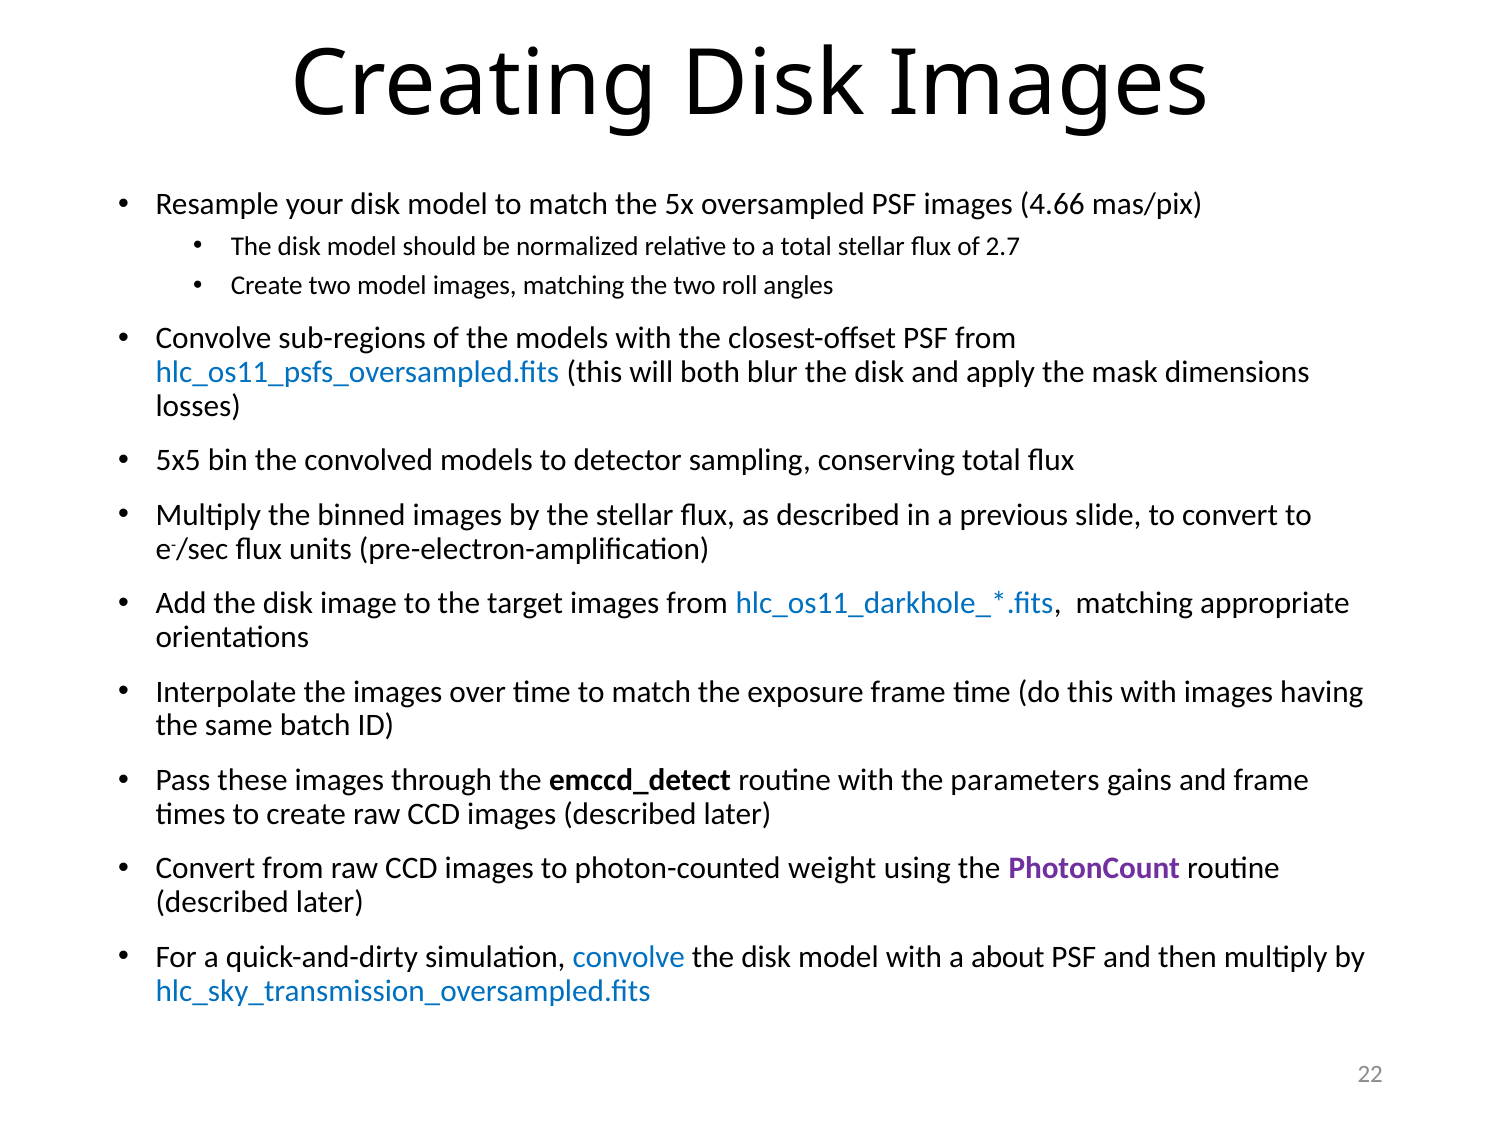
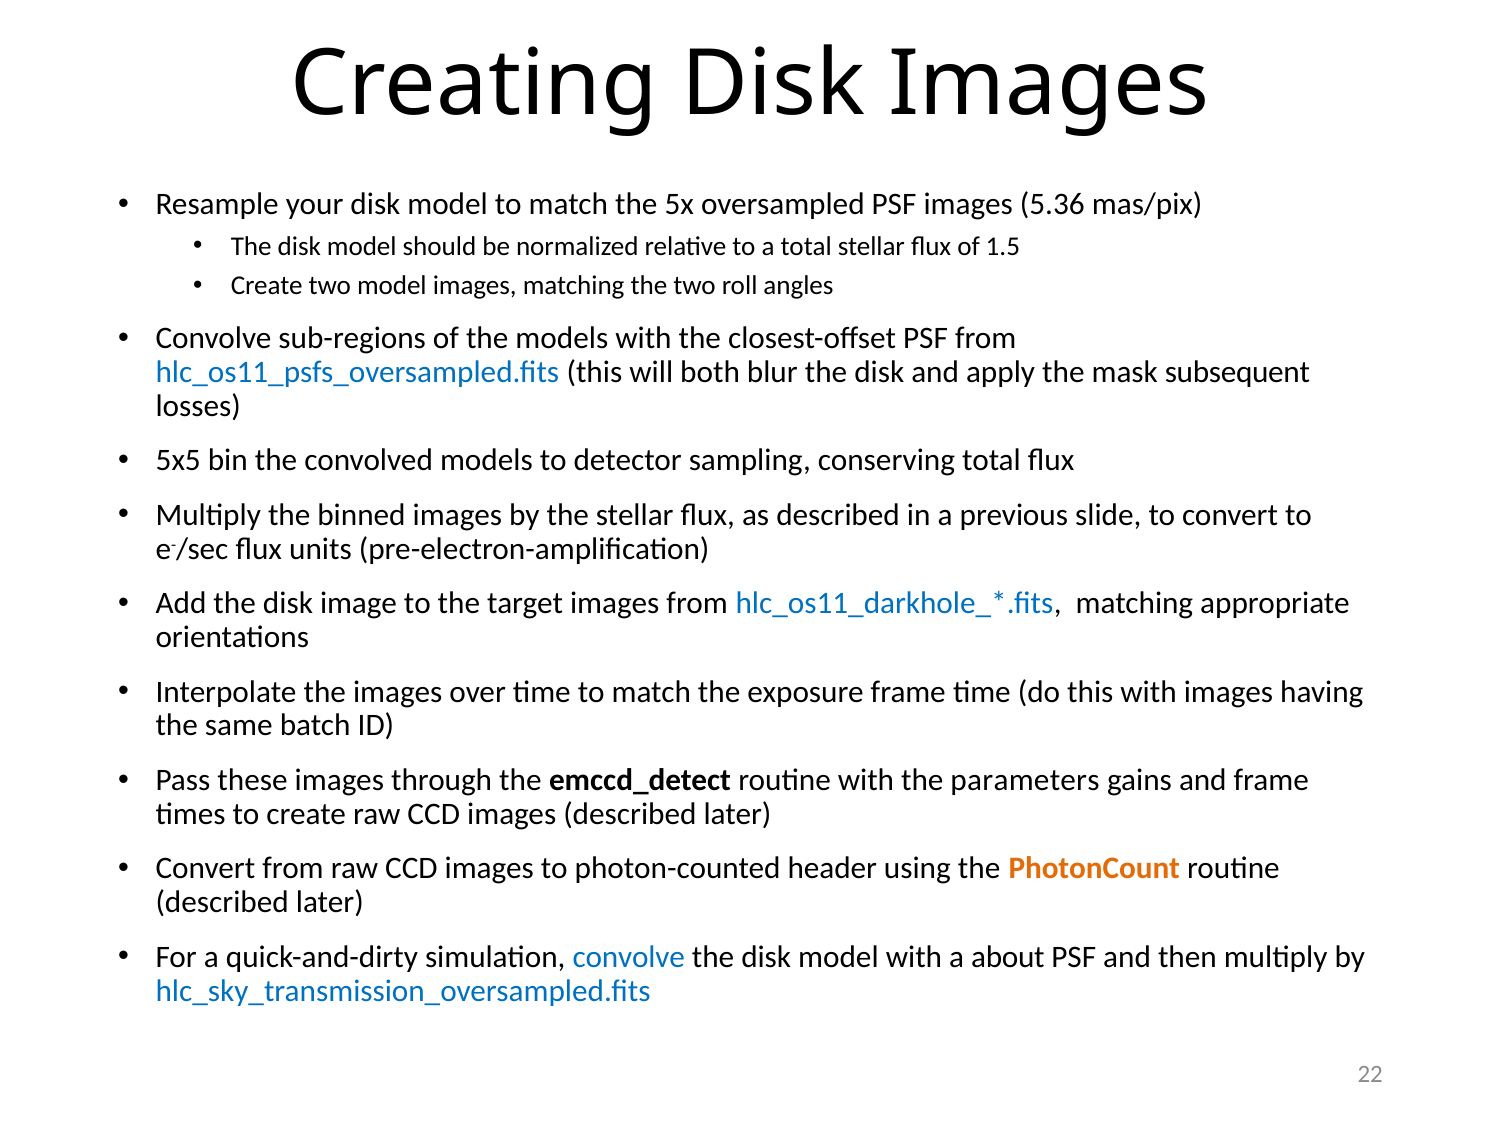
4.66: 4.66 -> 5.36
2.7: 2.7 -> 1.5
dimensions: dimensions -> subsequent
weight: weight -> header
PhotonCount colour: purple -> orange
